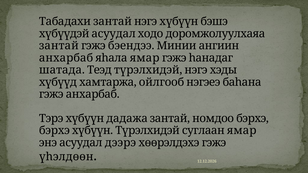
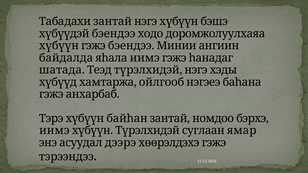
хүбүүдэй асуудал: асуудал -> бэендээ
зантай at (59, 46): зантай -> хүбүүн
анхарбаб at (66, 58): анхарбаб -> байдалда
яһала ямар: ямар -> иимэ
дадажа: дадажа -> байһан
бэрхэ at (54, 131): бэрхэ -> иимэ
үһэлдөөн: үһэлдөөн -> тэрээндээ
